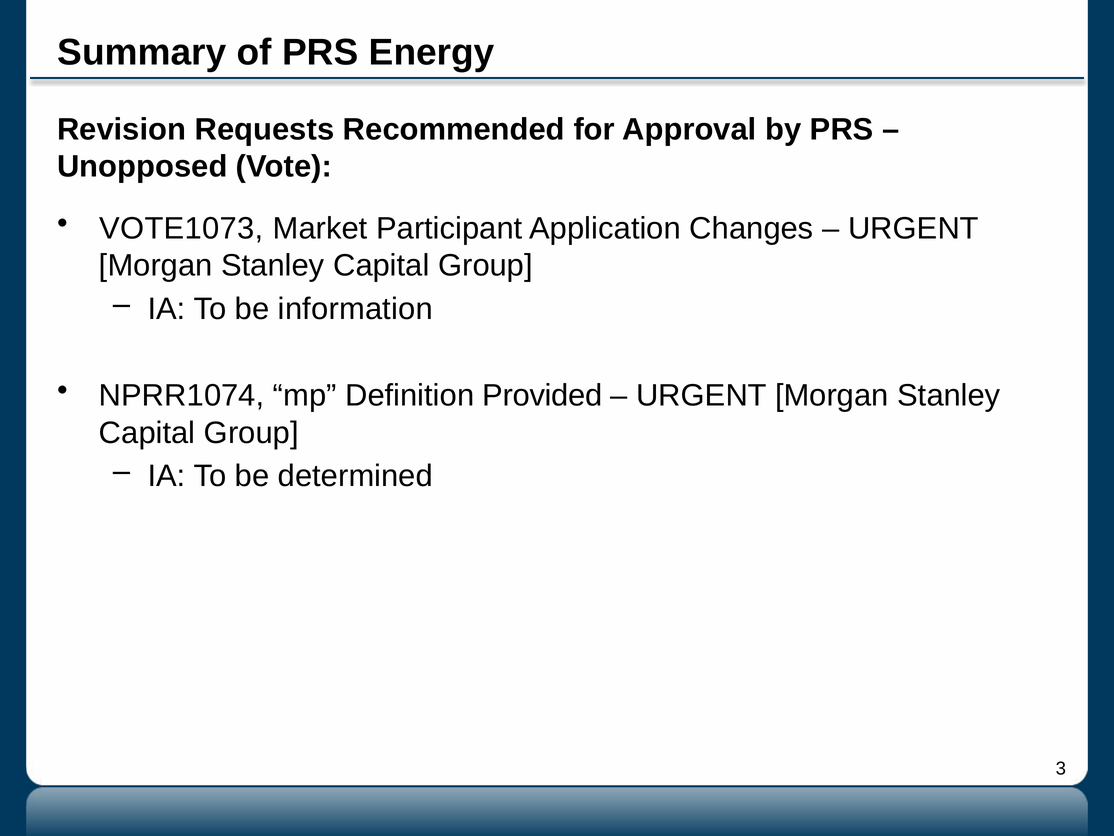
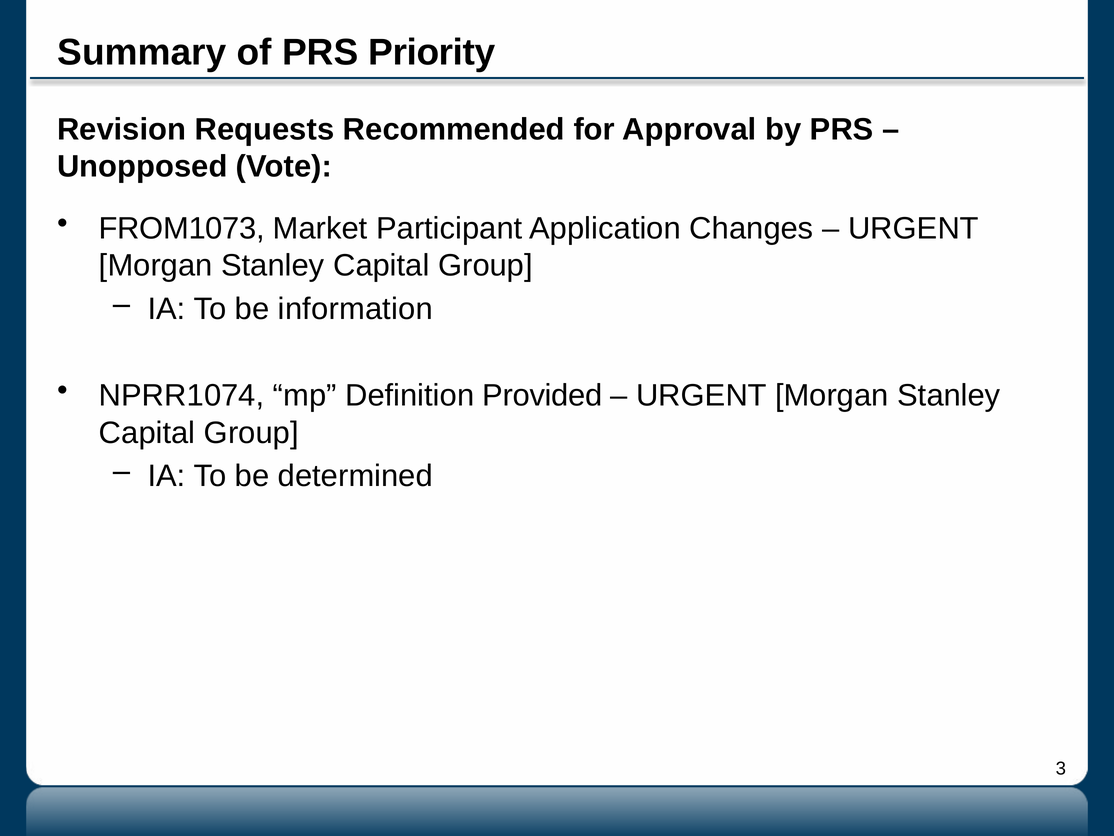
Energy: Energy -> Priority
VOTE1073: VOTE1073 -> FROM1073
